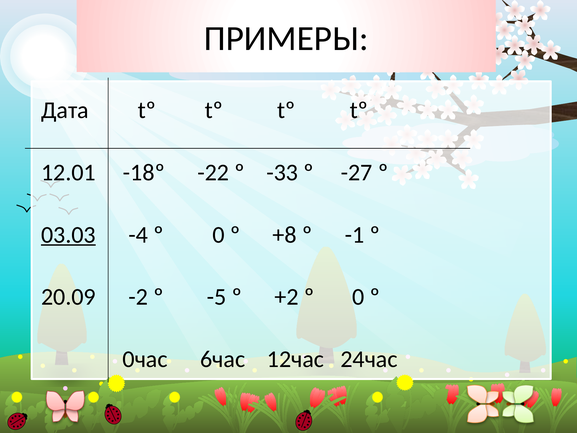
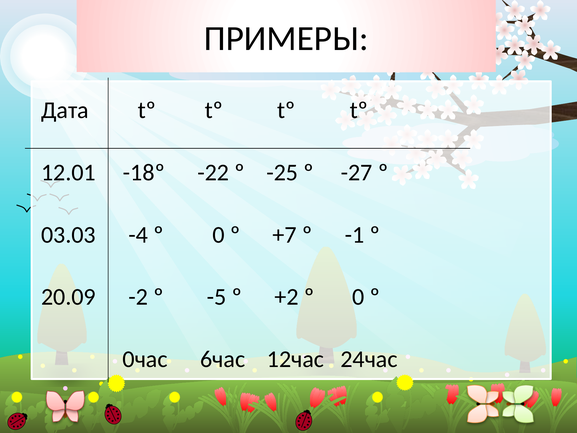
-33: -33 -> -25
03.03 underline: present -> none
+8: +8 -> +7
